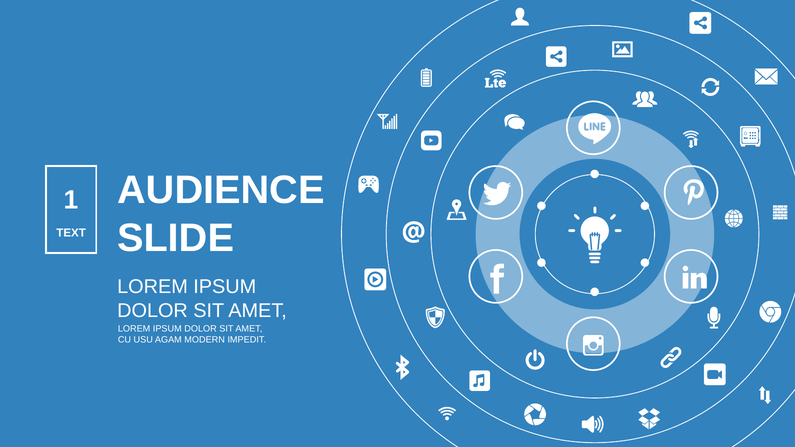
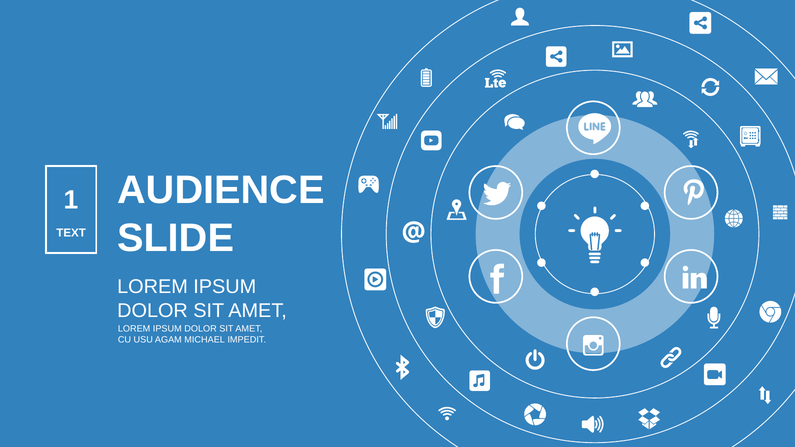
MODERN: MODERN -> MICHAEL
